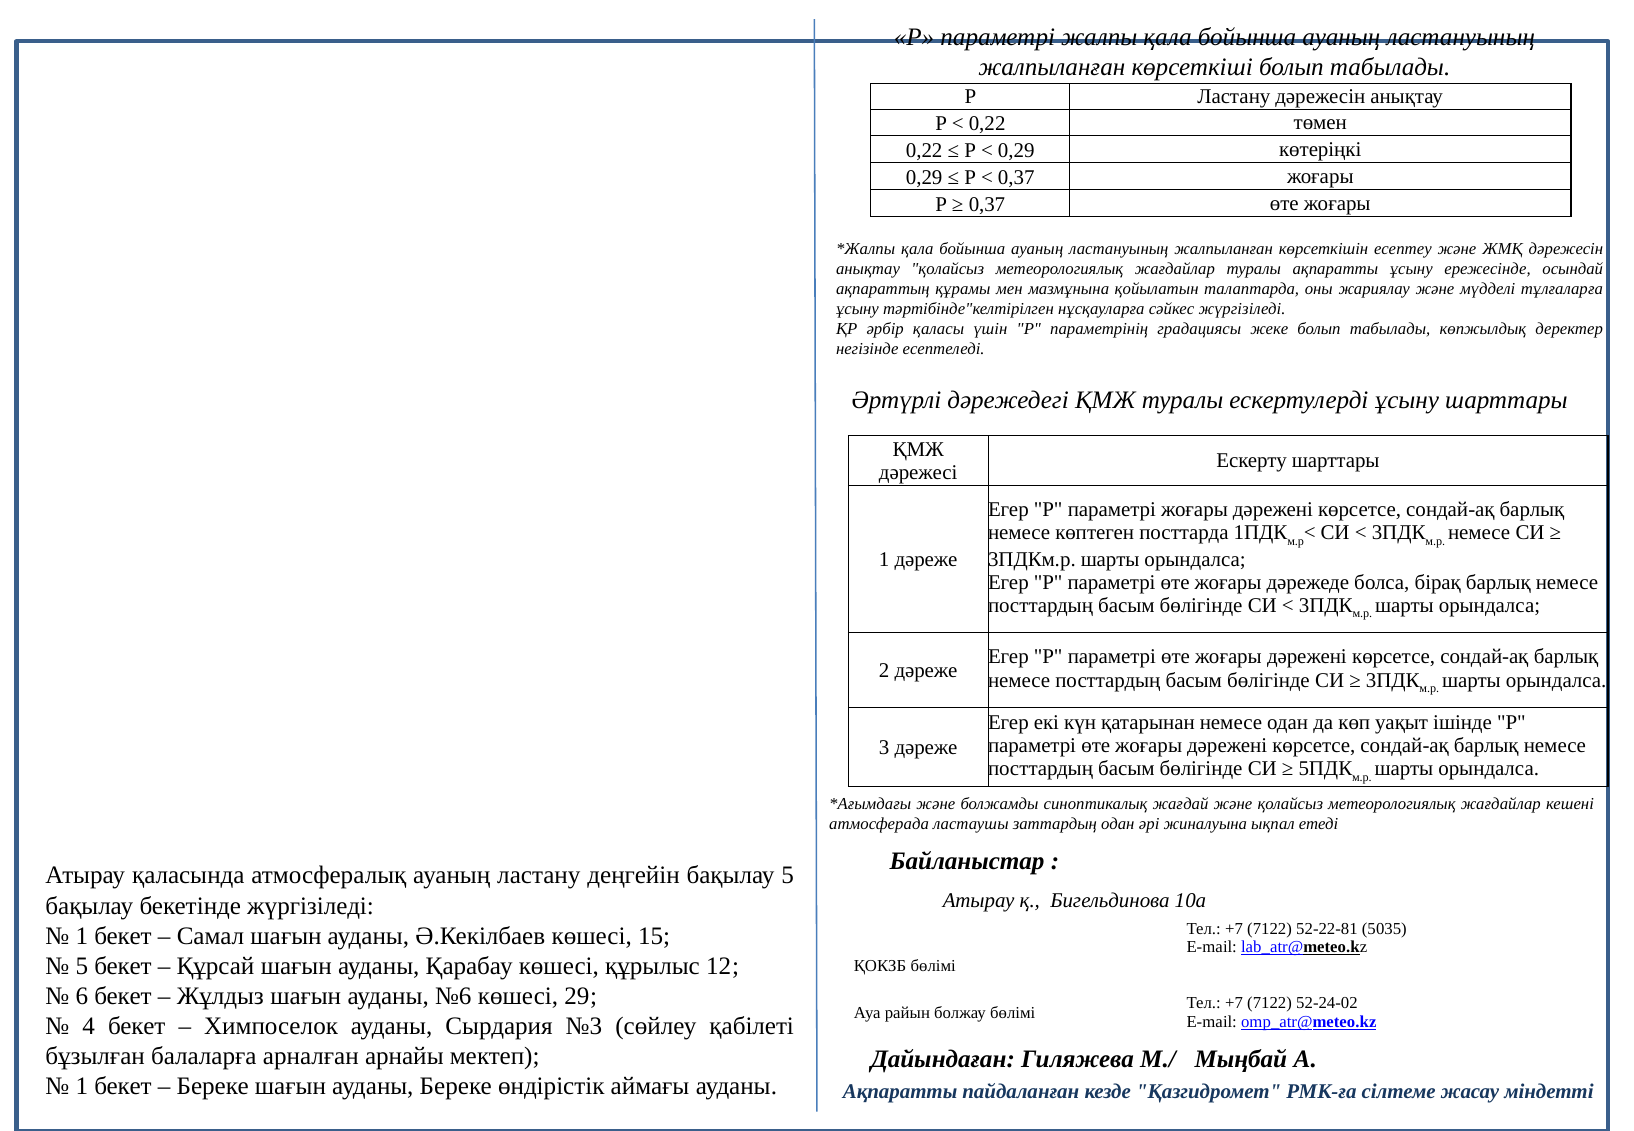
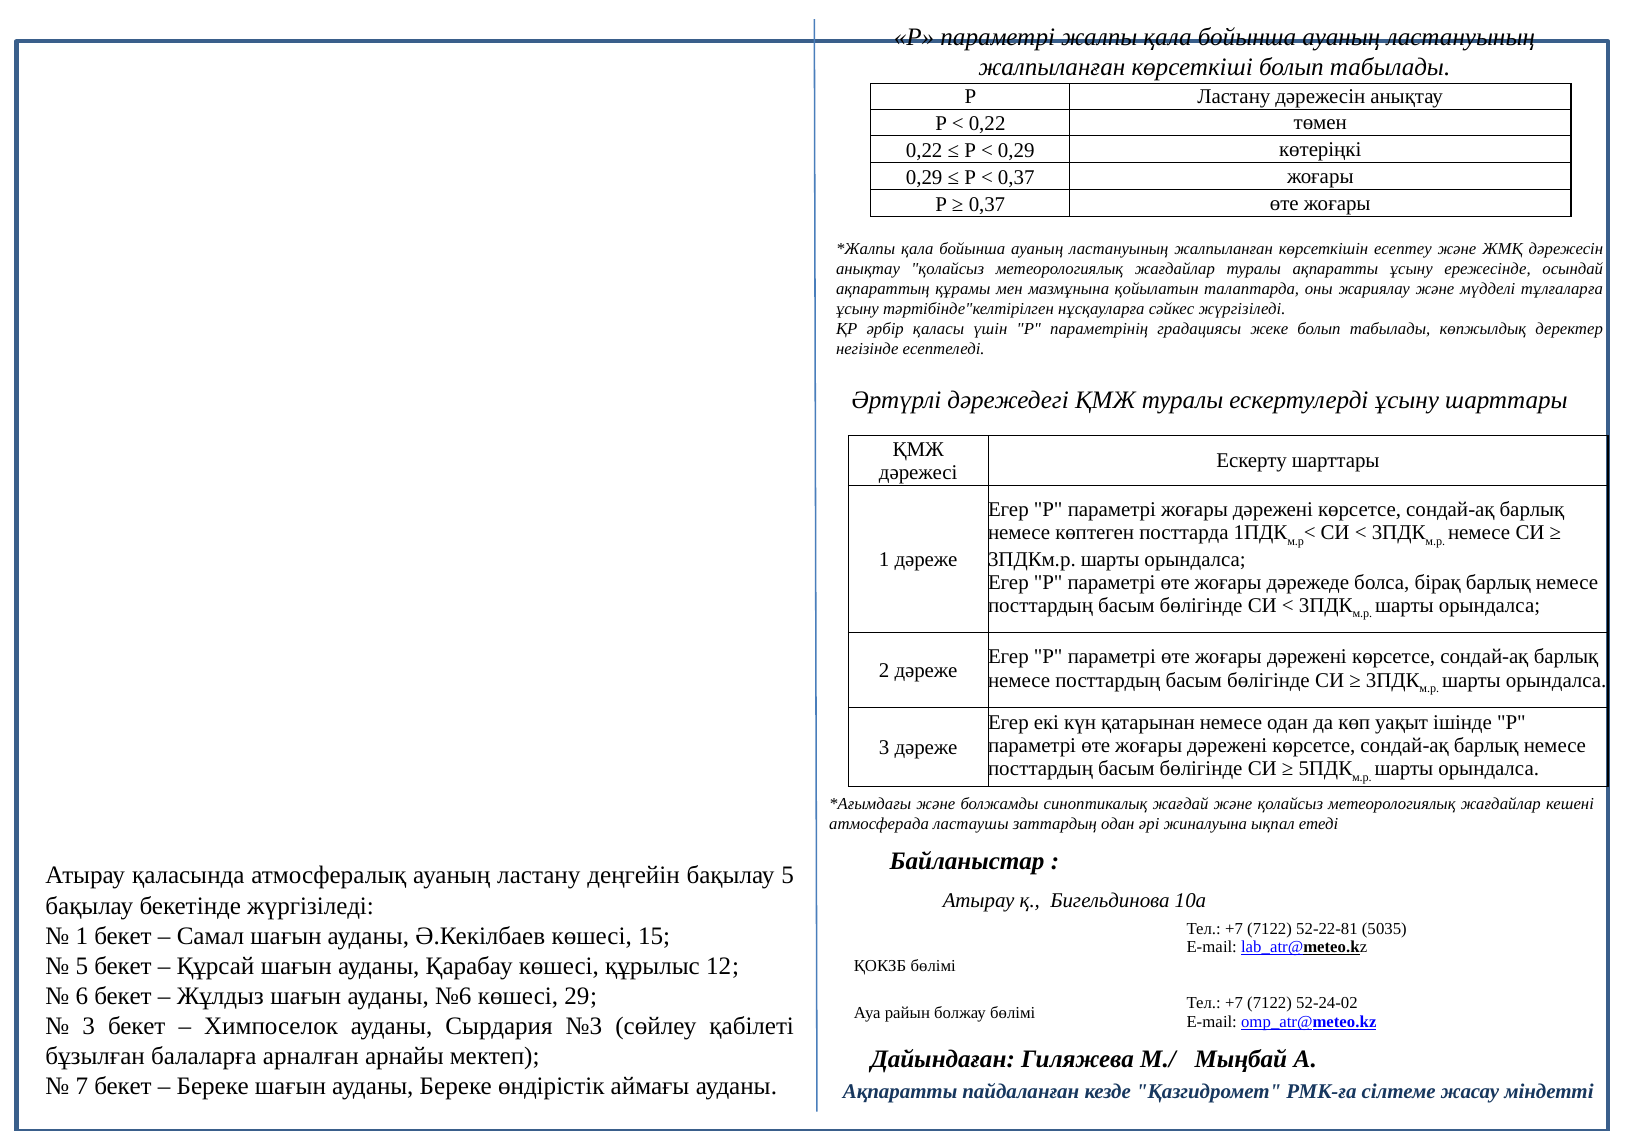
4 at (89, 1027): 4 -> 3
1 at (82, 1087): 1 -> 7
